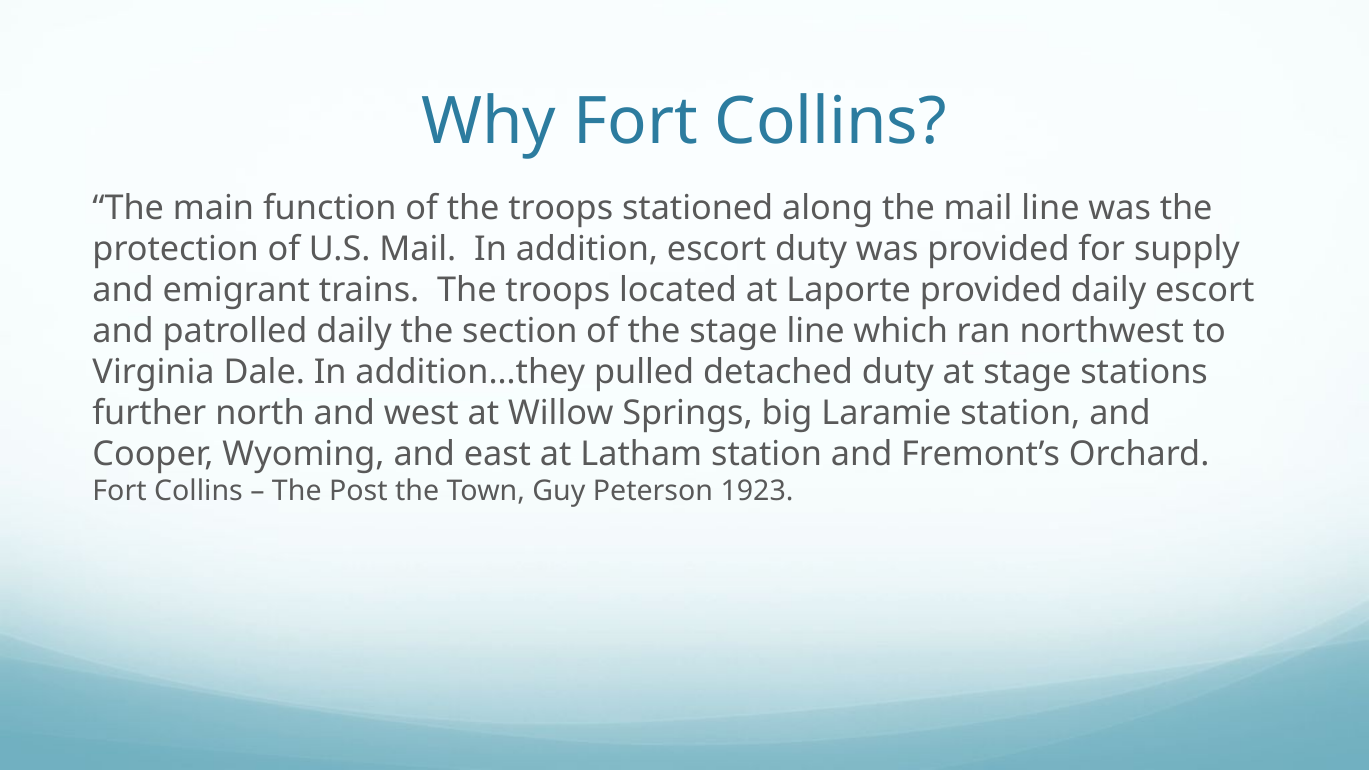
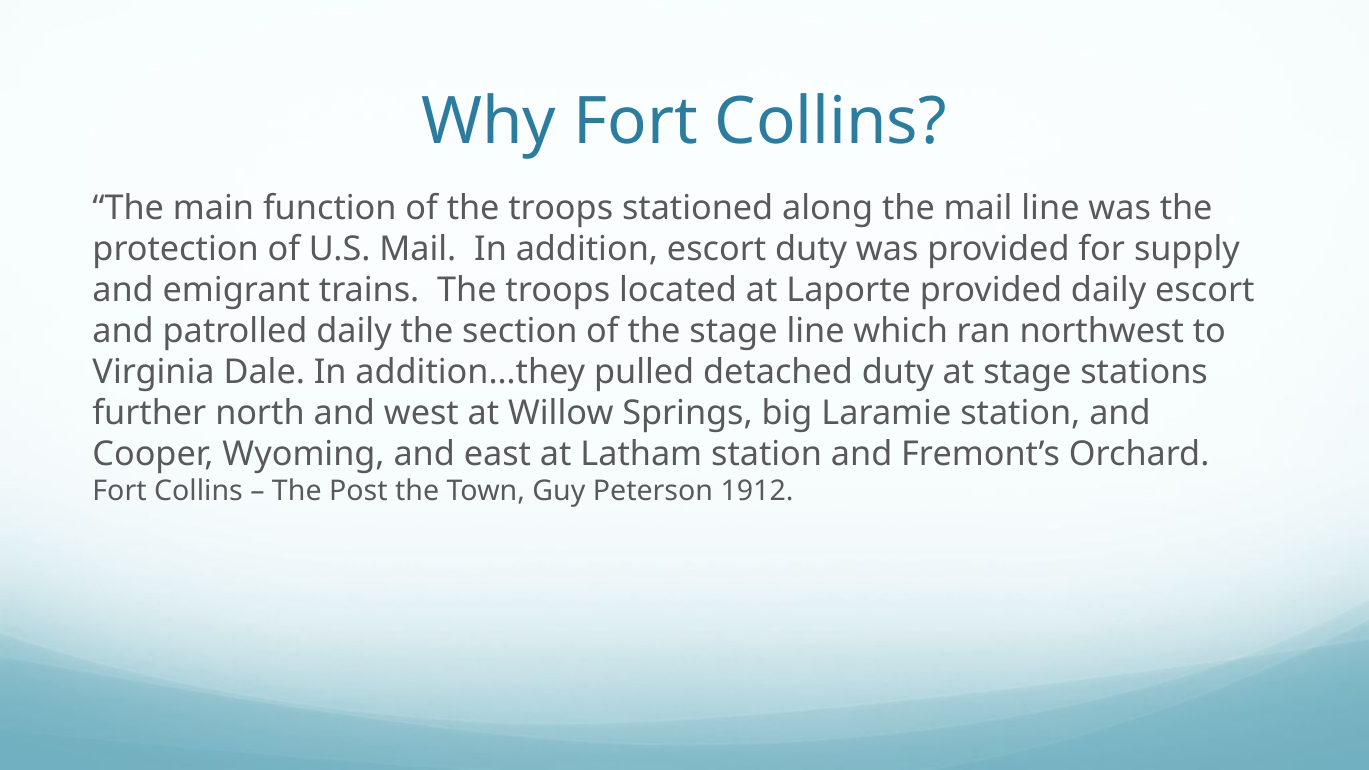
1923: 1923 -> 1912
